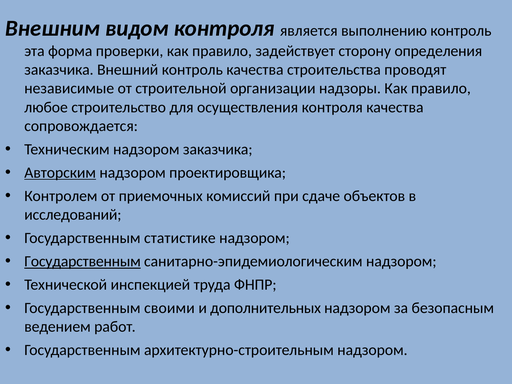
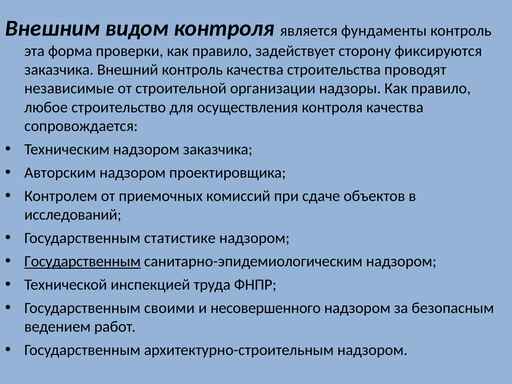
выполнению: выполнению -> фундаменты
определения: определения -> фиксируются
Авторским underline: present -> none
дополнительных: дополнительных -> несовершенного
